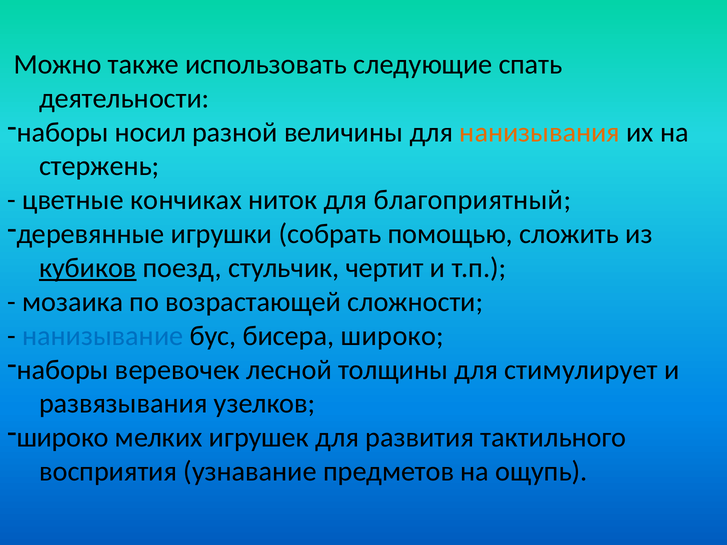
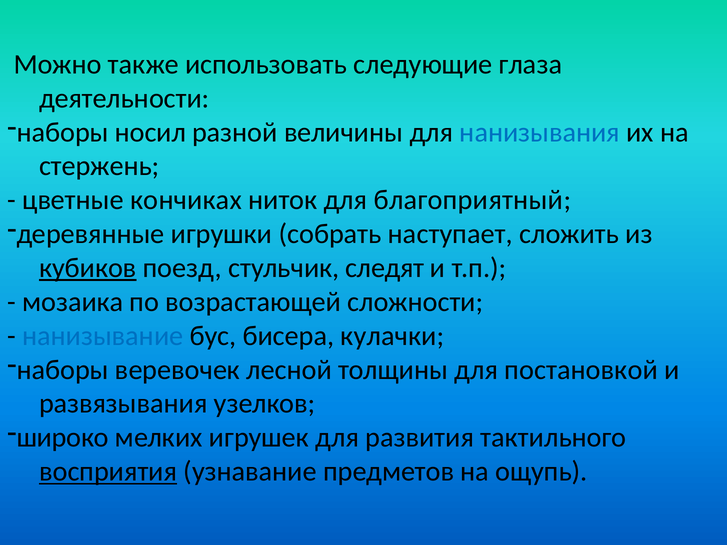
спать: спать -> глаза
нанизывания colour: orange -> blue
помощью: помощью -> наступает
чертит: чертит -> следят
бисера широко: широко -> кулачки
стимулирует: стимулирует -> постановкой
восприятия underline: none -> present
